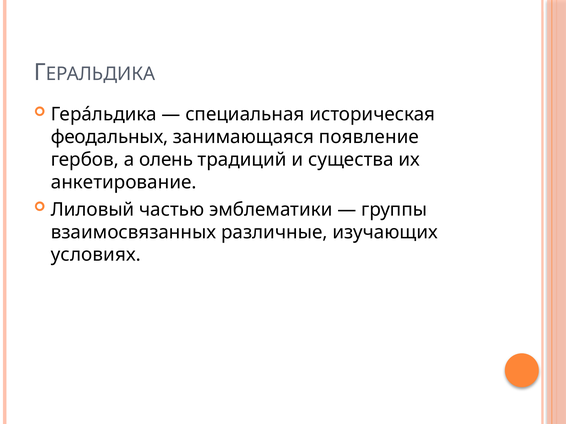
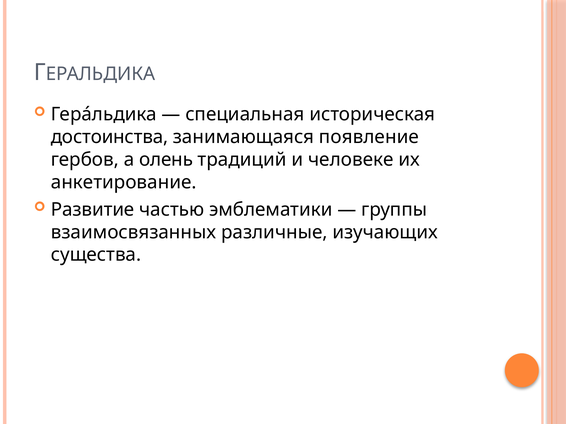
феодальных: феодальных -> достоинства
существа: существа -> человеке
Лиловый: Лиловый -> Развитие
условиях: условиях -> существа
